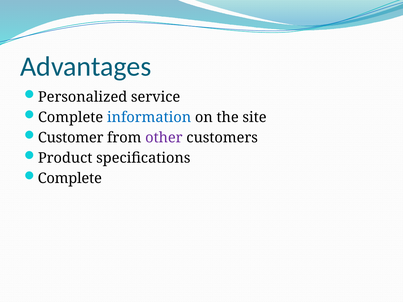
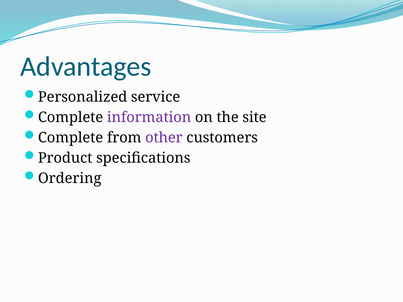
information colour: blue -> purple
Customer at (71, 138): Customer -> Complete
Complete at (70, 178): Complete -> Ordering
